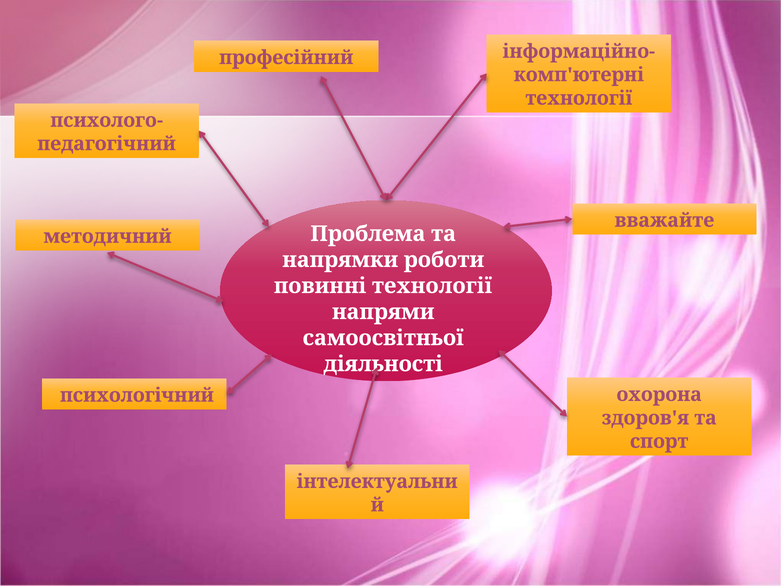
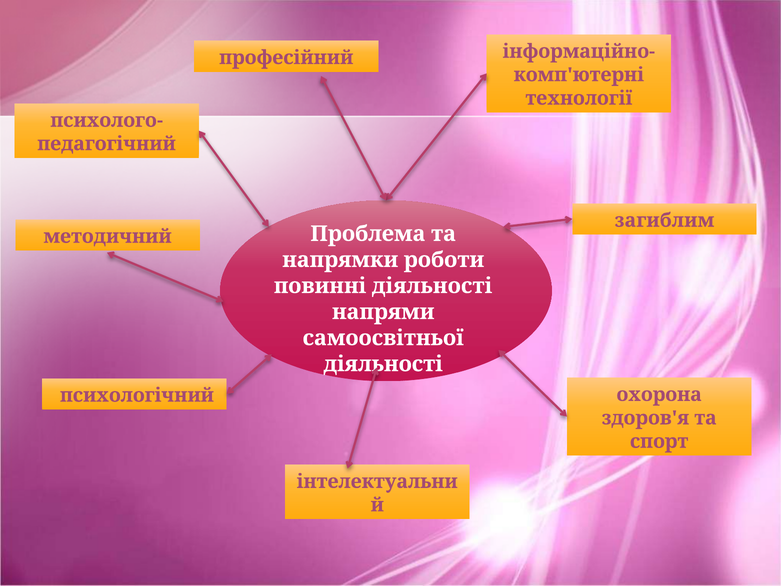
вважайте: вважайте -> загиблим
повинні технології: технології -> діяльності
